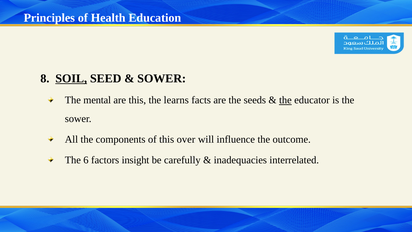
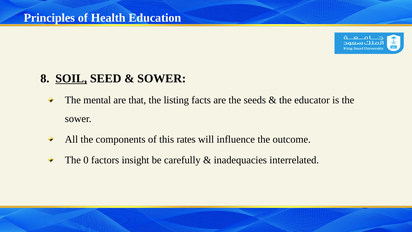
are this: this -> that
learns: learns -> listing
the at (285, 100) underline: present -> none
over: over -> rates
6: 6 -> 0
